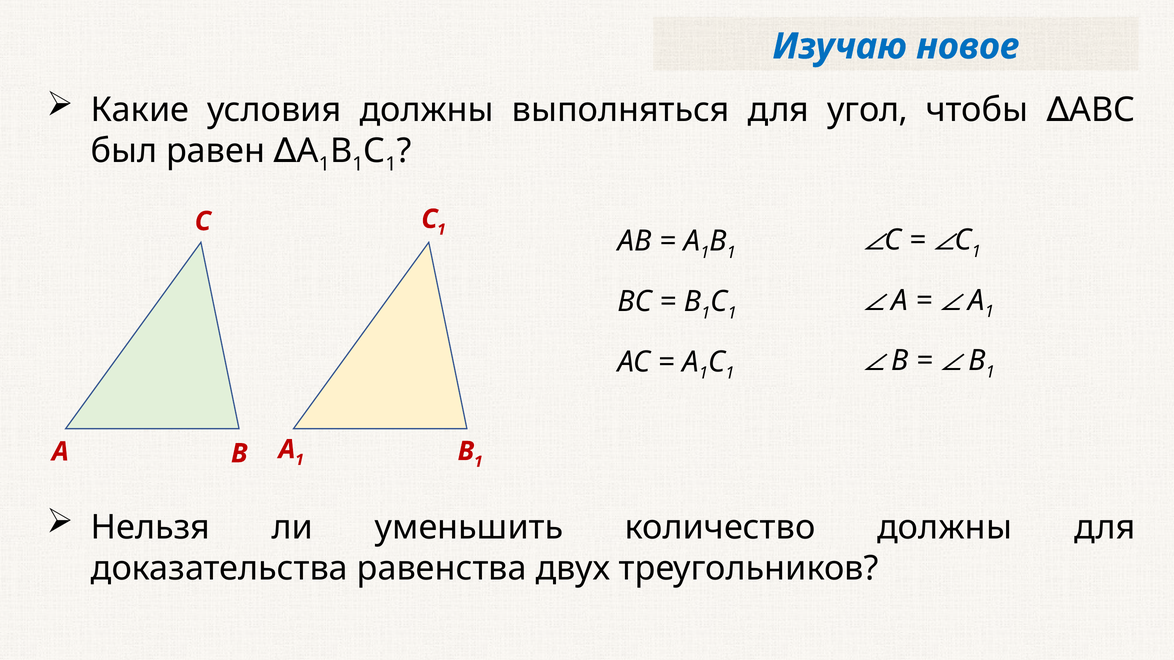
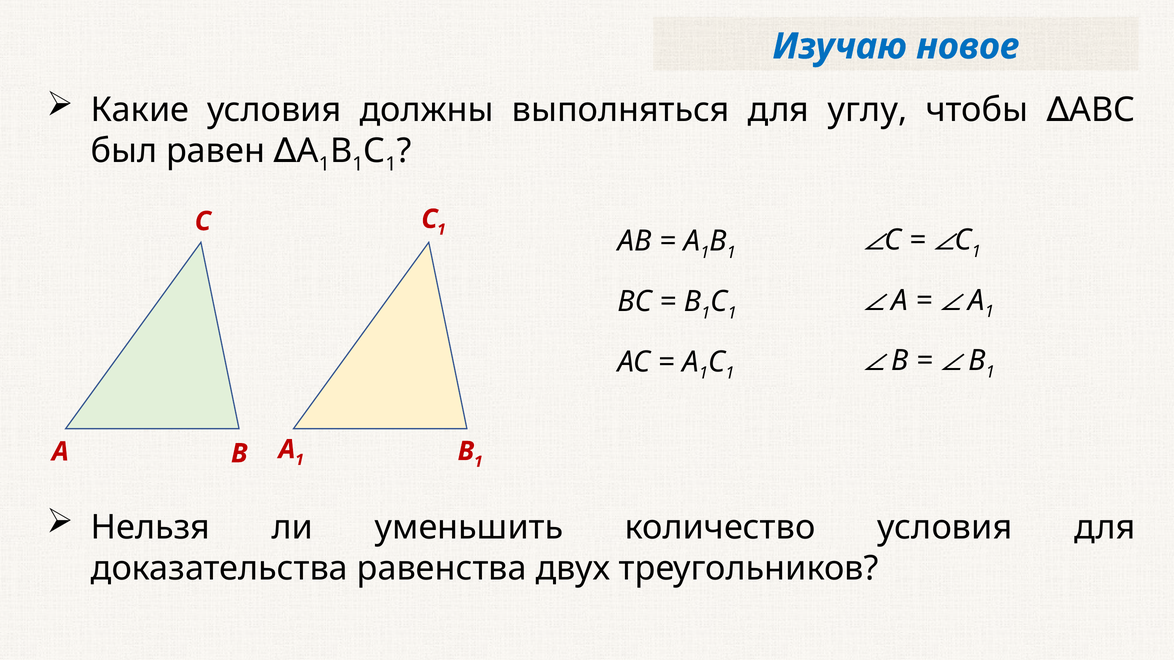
угол: угол -> углу
количество должны: должны -> условия
